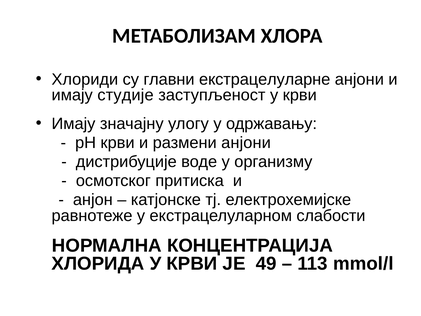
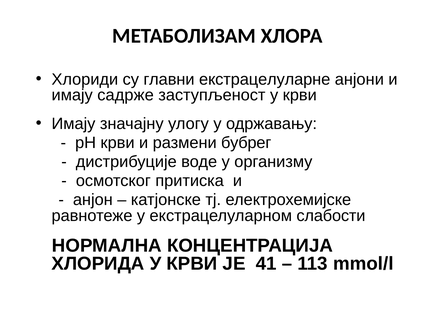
студије: студије -> садрже
размени анјони: анјони -> бубрег
49: 49 -> 41
